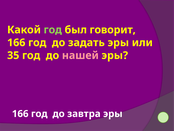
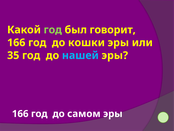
задать: задать -> кошки
нашей colour: pink -> light blue
завтра: завтра -> самом
